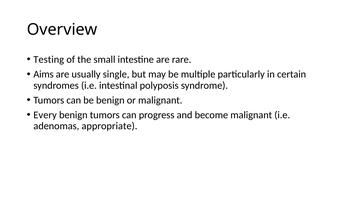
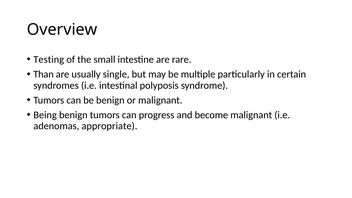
Aims: Aims -> Than
Every: Every -> Being
